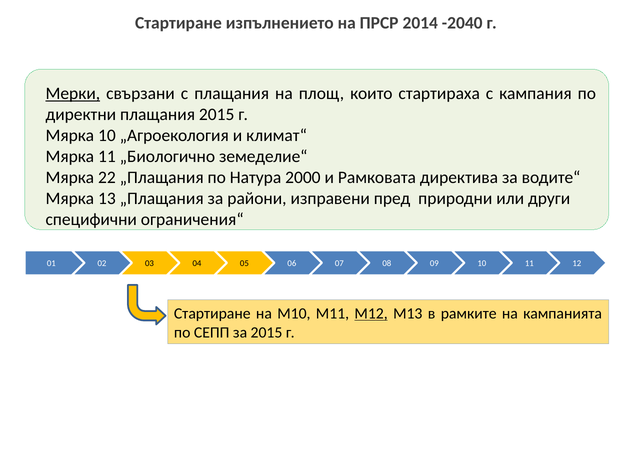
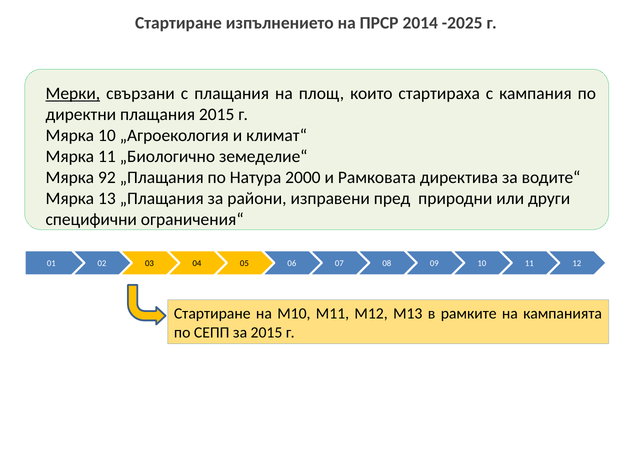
-2040: -2040 -> -2025
22: 22 -> 92
М12 underline: present -> none
